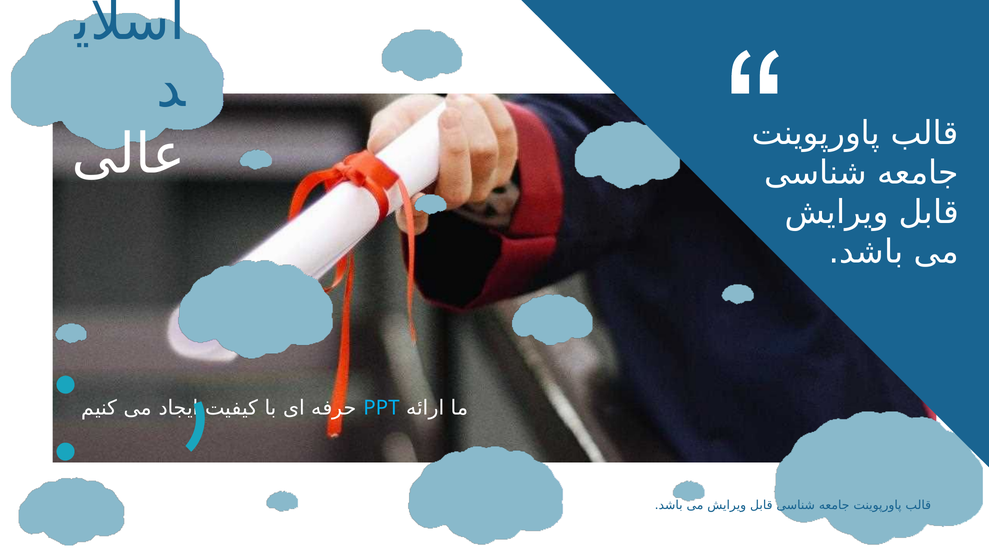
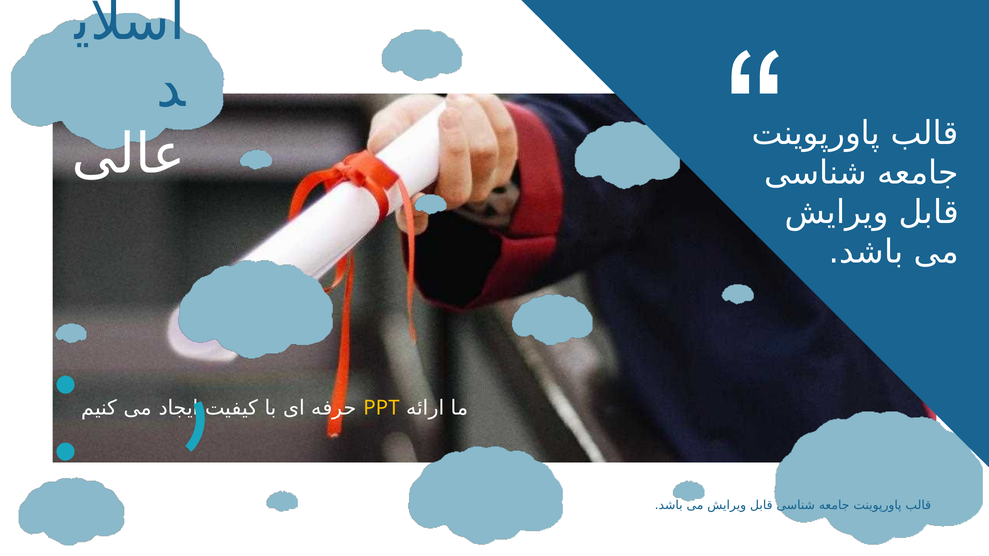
PPT colour: light blue -> yellow
